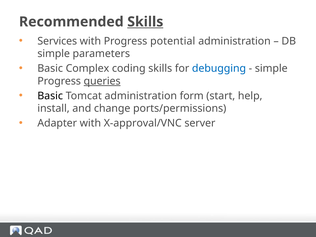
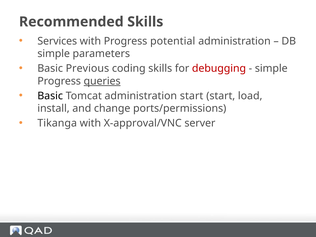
Skills at (145, 22) underline: present -> none
Complex: Complex -> Previous
debugging colour: blue -> red
administration form: form -> start
help: help -> load
Adapter: Adapter -> Tikanga
